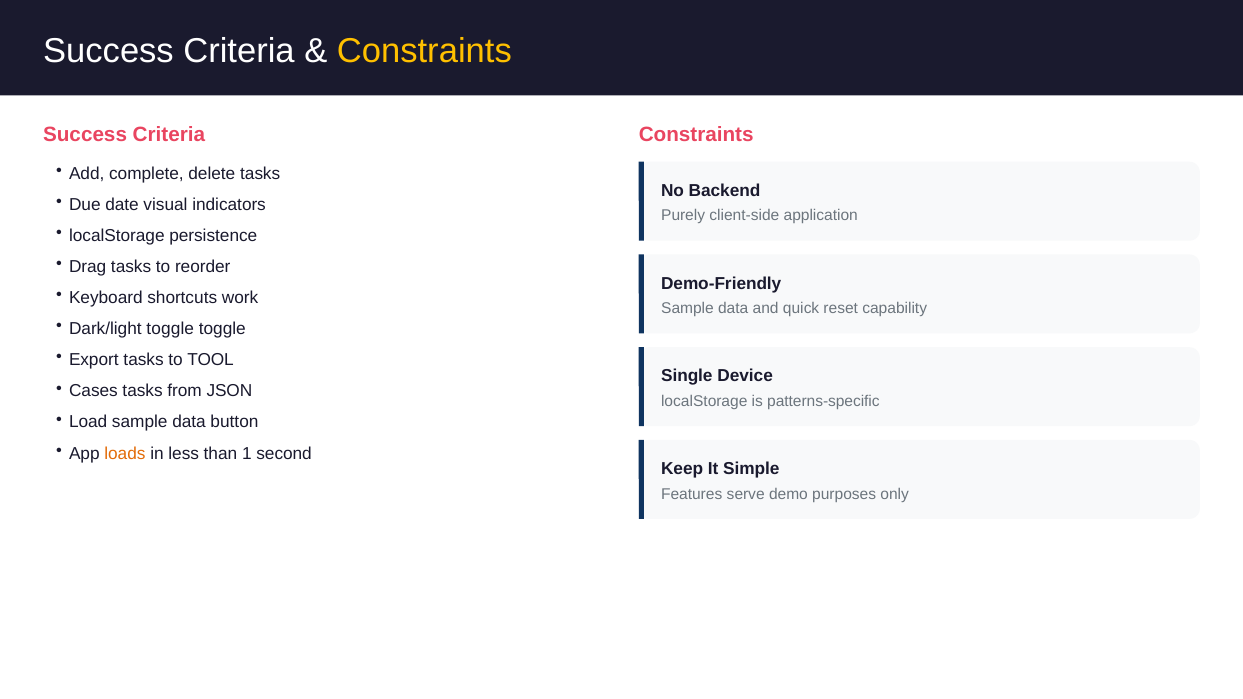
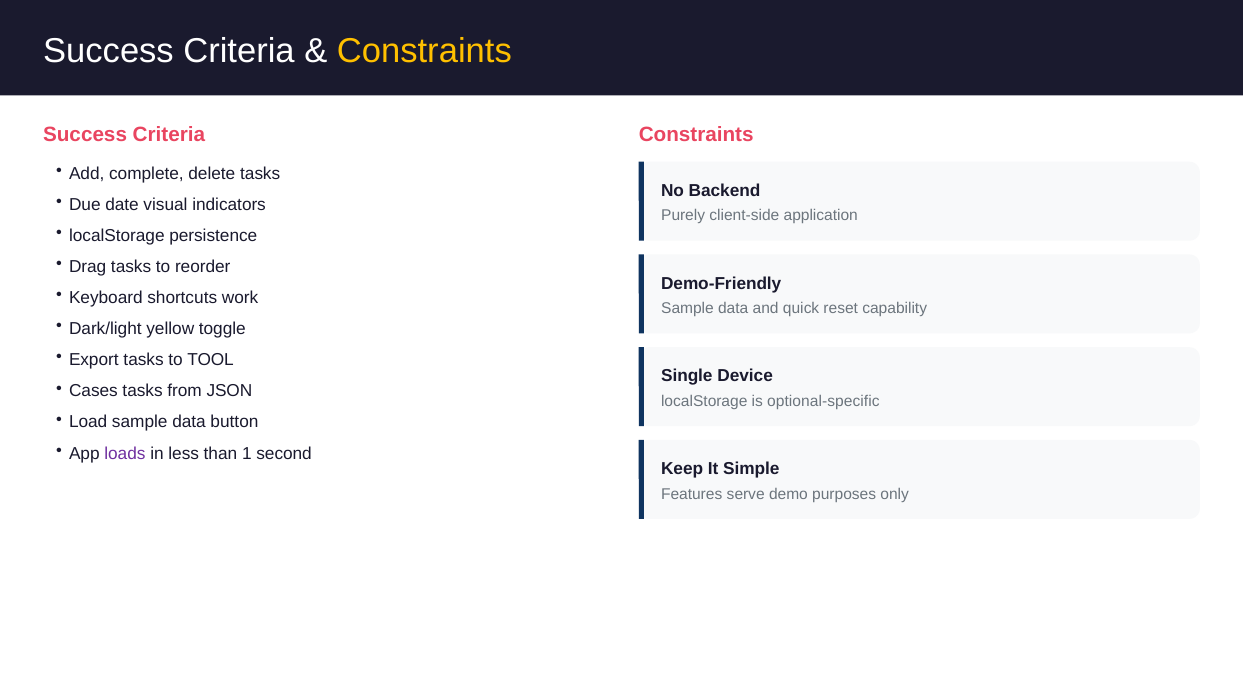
Dark/light toggle: toggle -> yellow
patterns-specific: patterns-specific -> optional-specific
loads colour: orange -> purple
